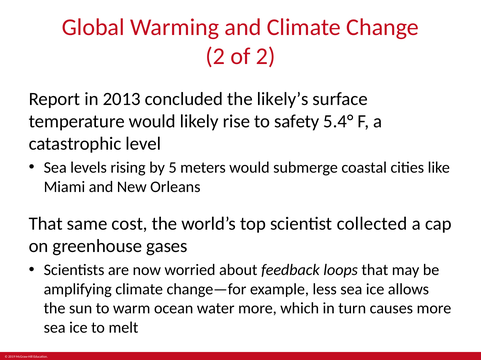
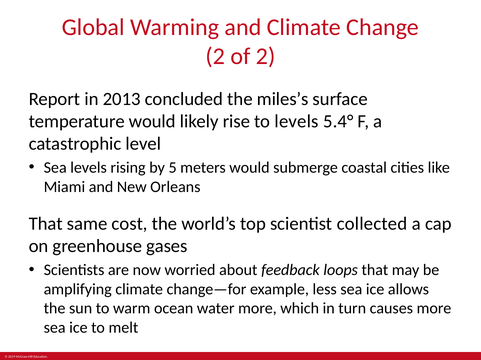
likely’s: likely’s -> miles’s
to safety: safety -> levels
